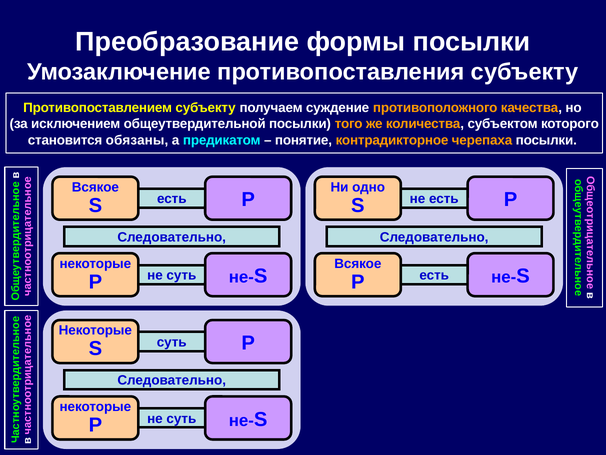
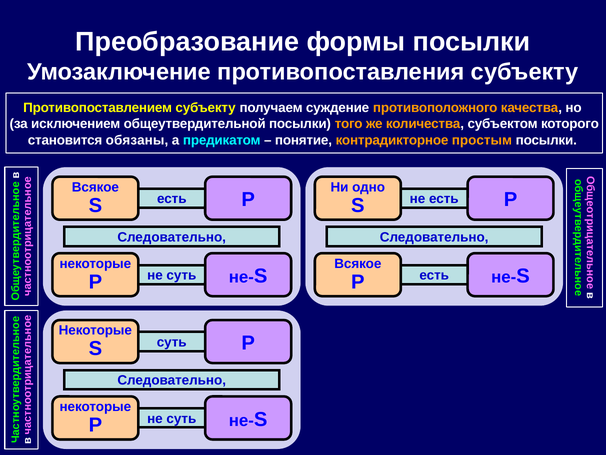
черепаха: черепаха -> простым
